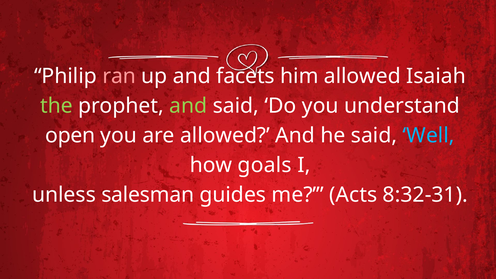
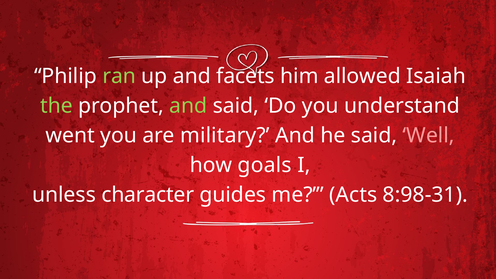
ran colour: pink -> light green
open: open -> went
are allowed: allowed -> military
Well colour: light blue -> pink
salesman: salesman -> character
8:32-31: 8:32-31 -> 8:98-31
